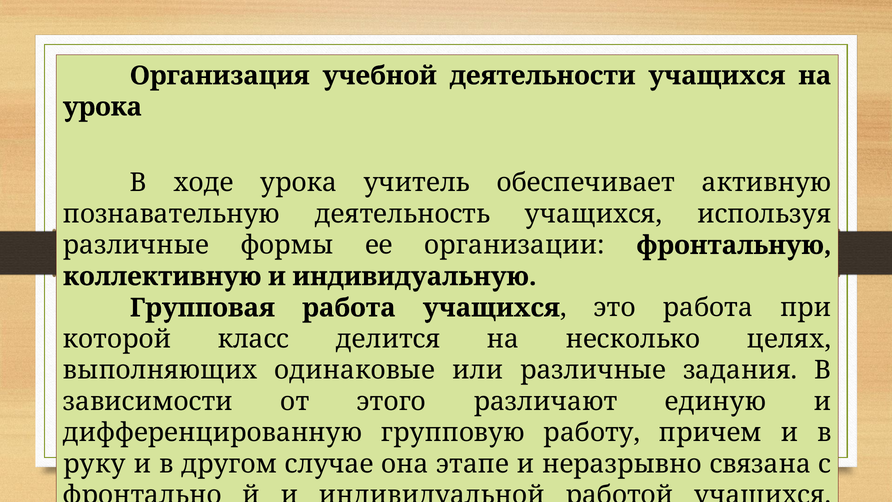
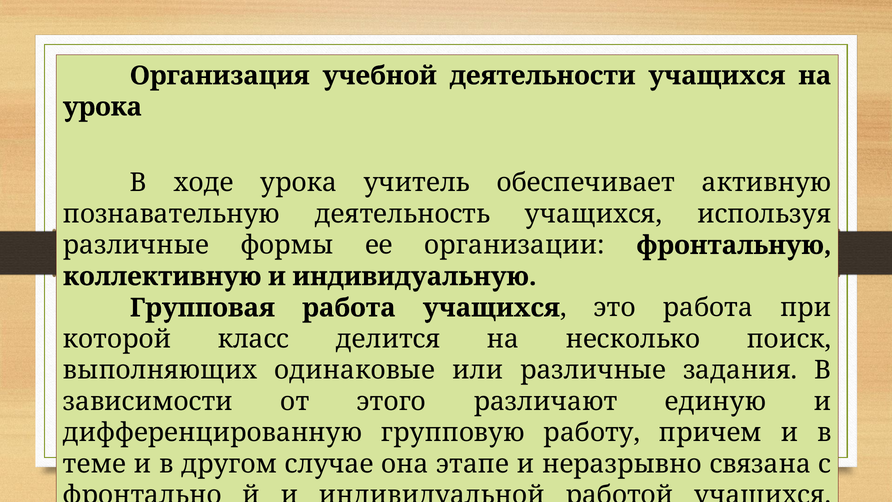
целях: целях -> поиск
руку: руку -> теме
